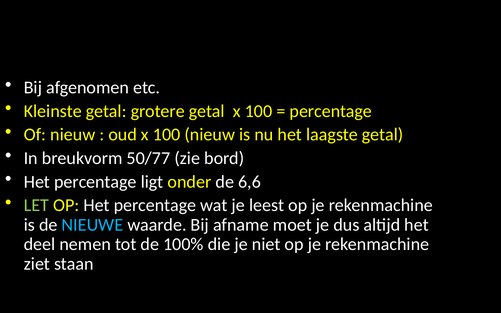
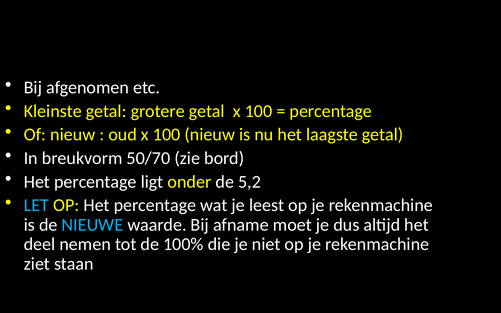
50/77: 50/77 -> 50/70
6,6: 6,6 -> 5,2
LET colour: light green -> light blue
